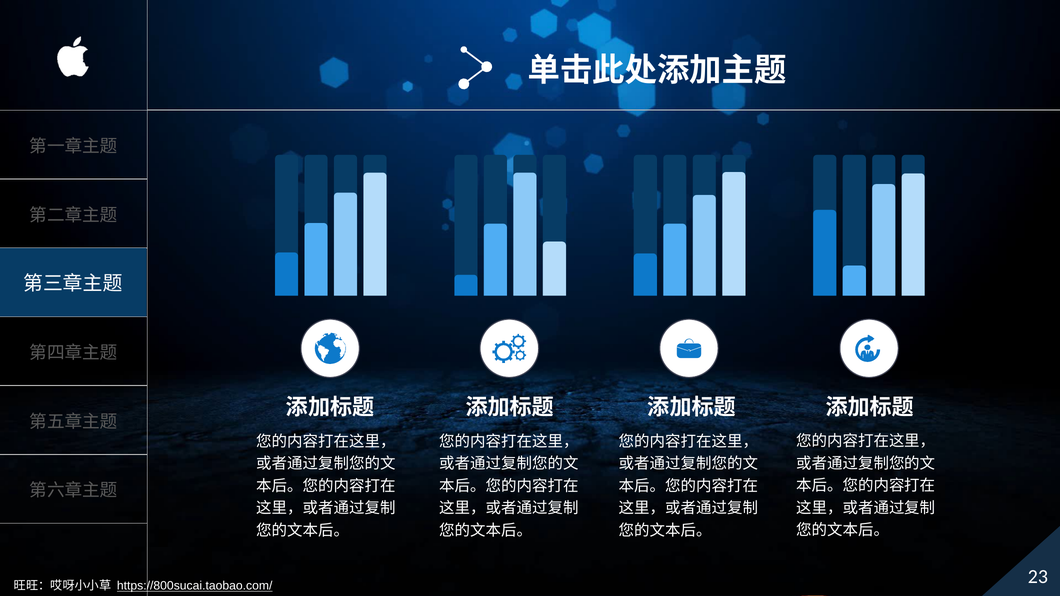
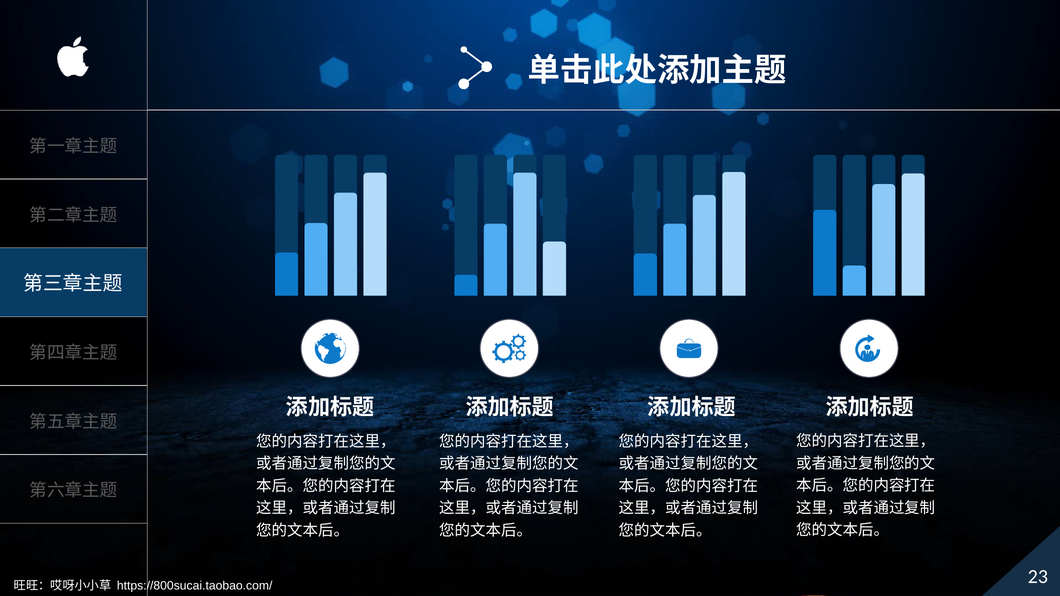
https://800sucai.taobao.com/ underline: present -> none
